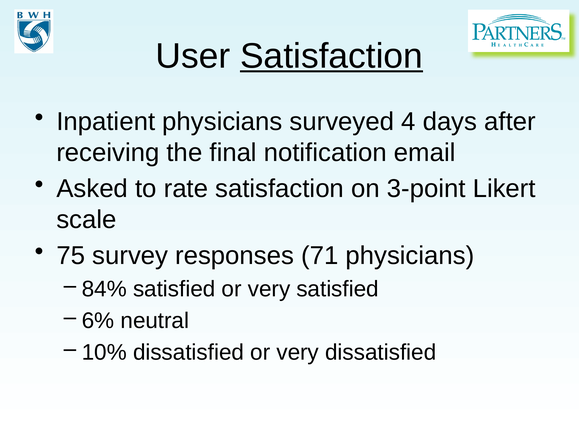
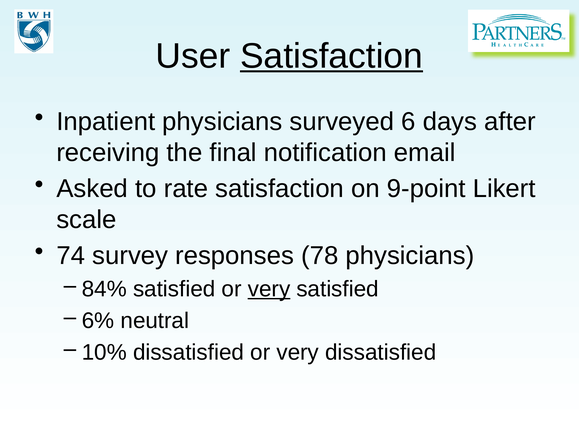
4: 4 -> 6
3-point: 3-point -> 9-point
75: 75 -> 74
71: 71 -> 78
very at (269, 289) underline: none -> present
